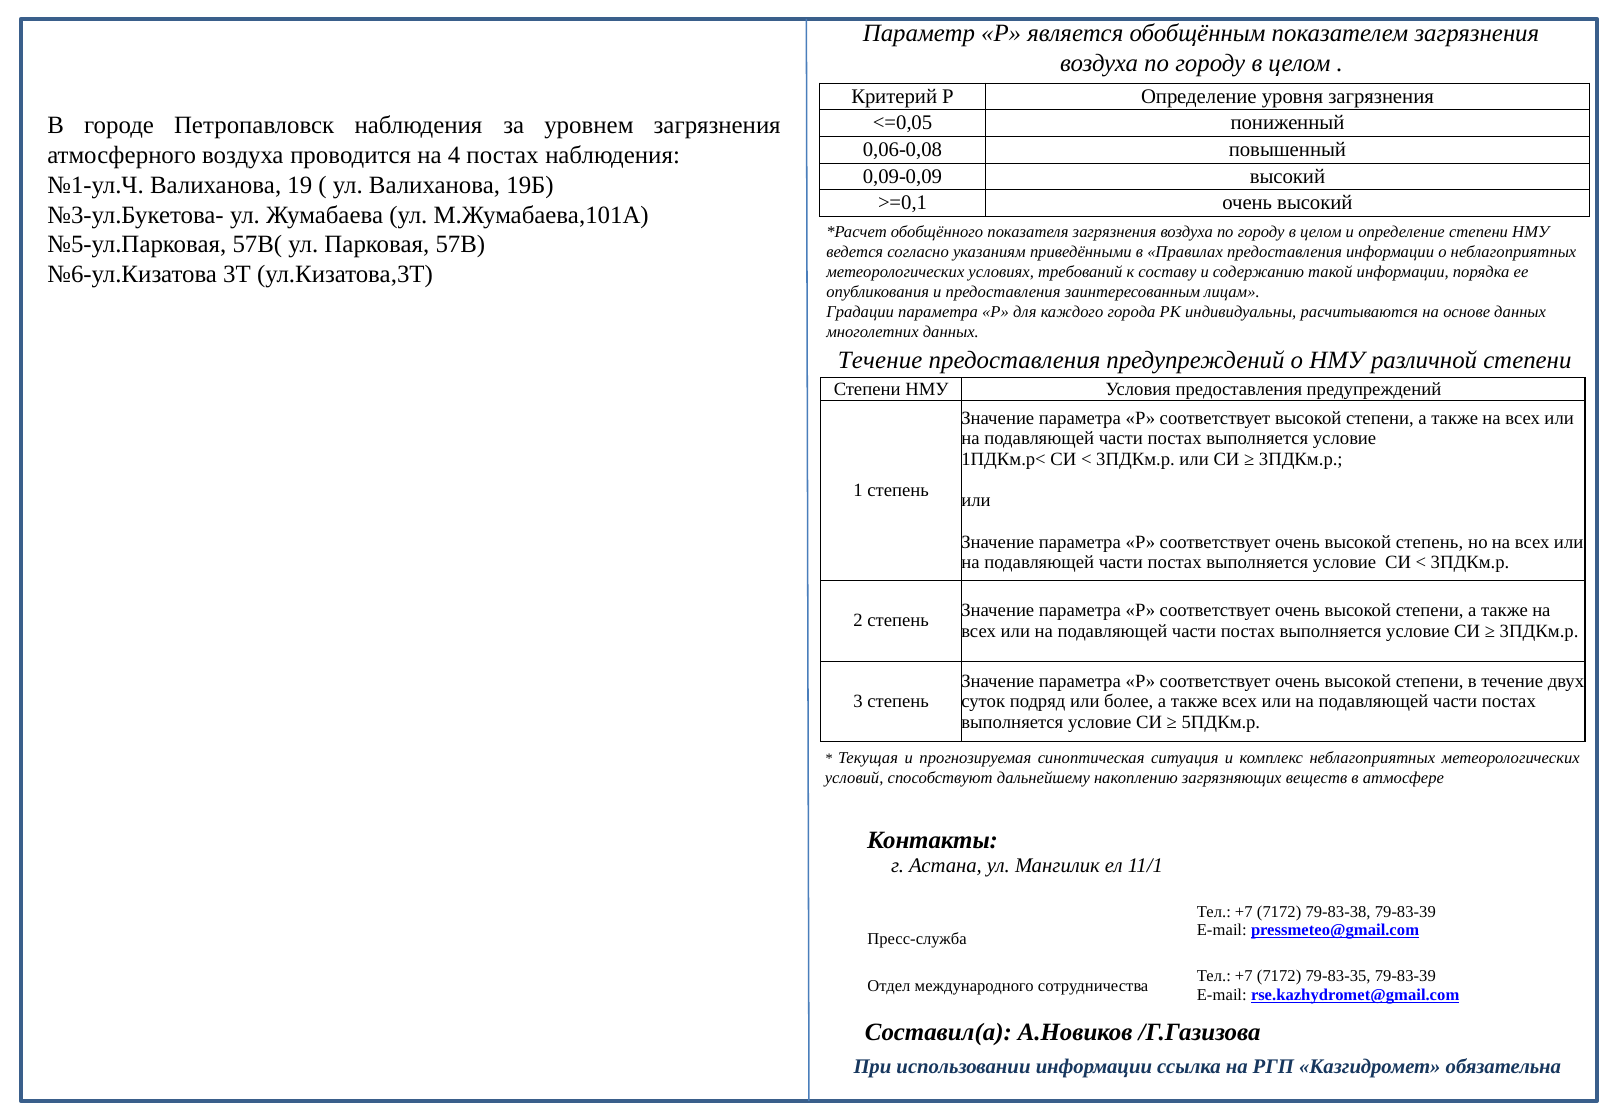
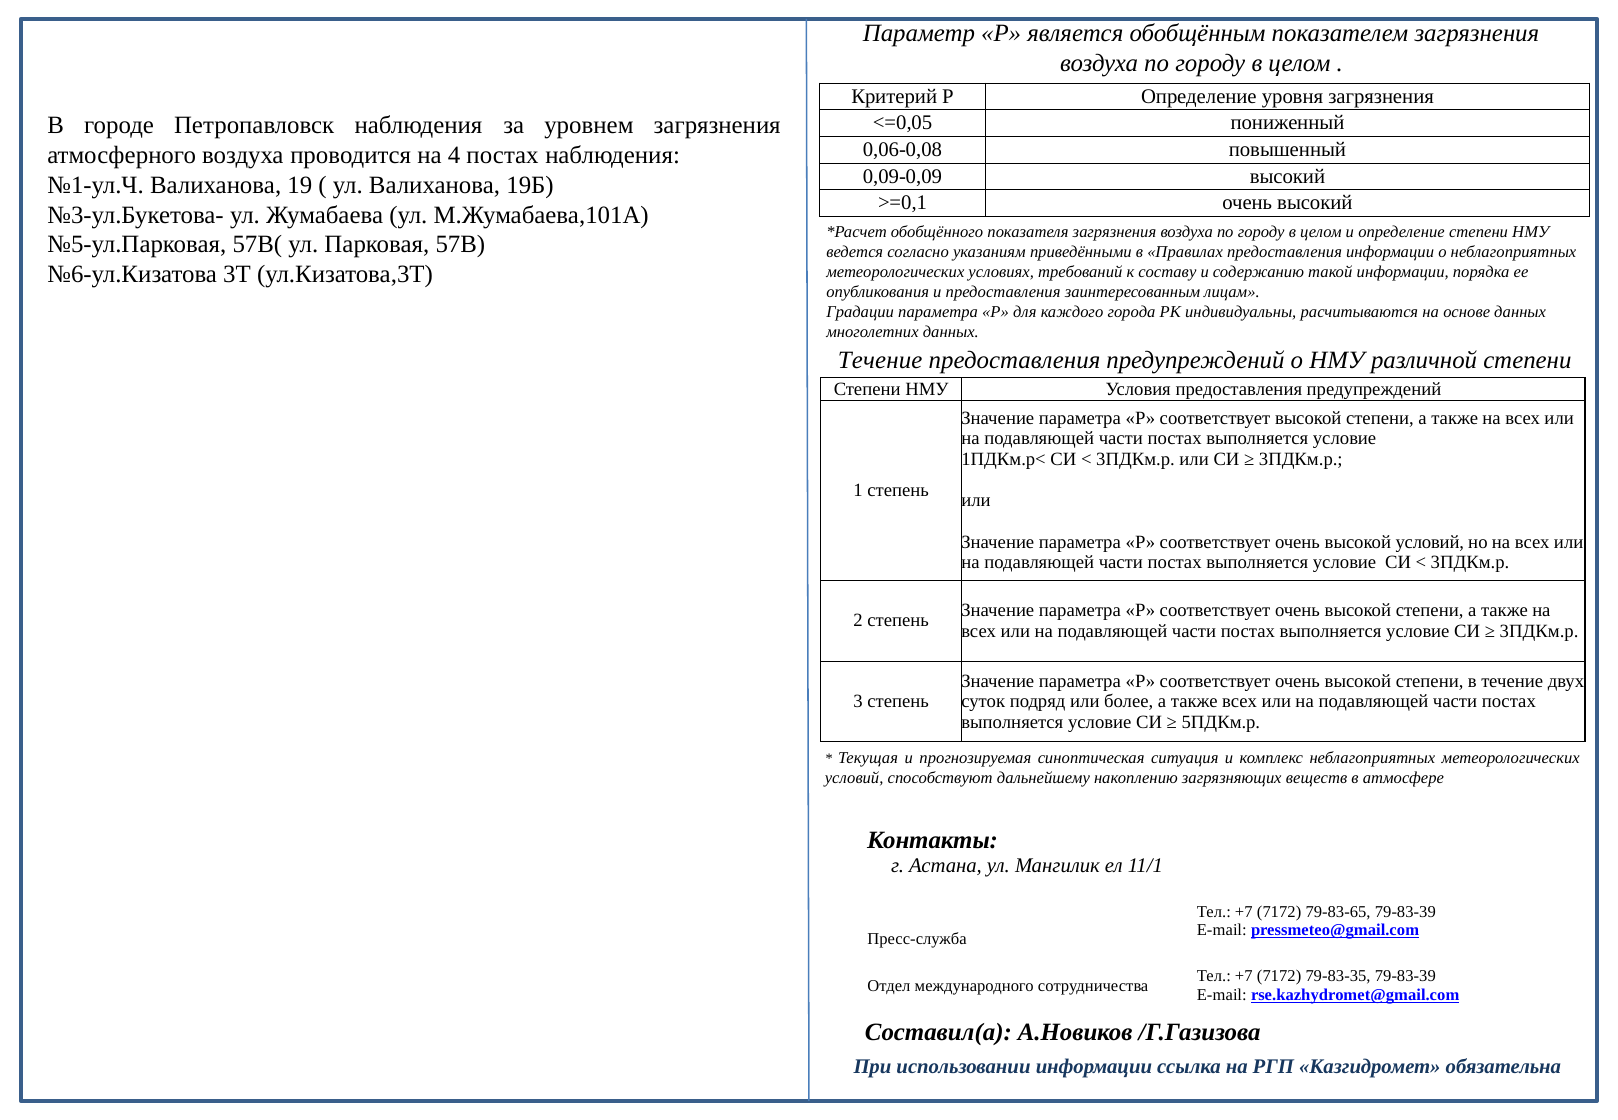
высокой степень: степень -> условий
79-83-38: 79-83-38 -> 79-83-65
